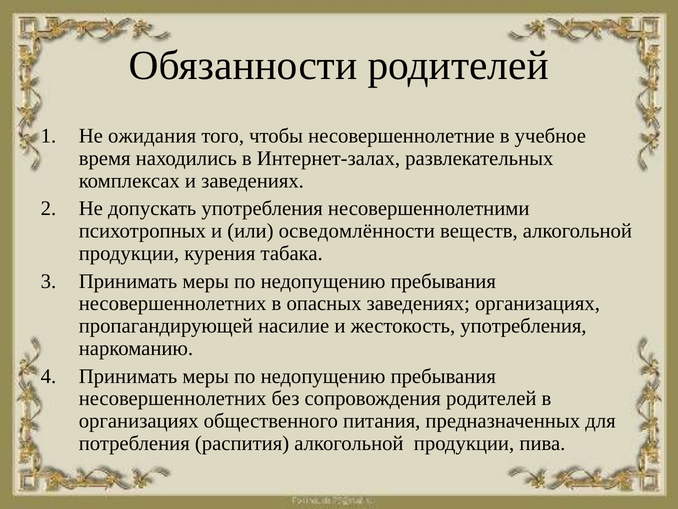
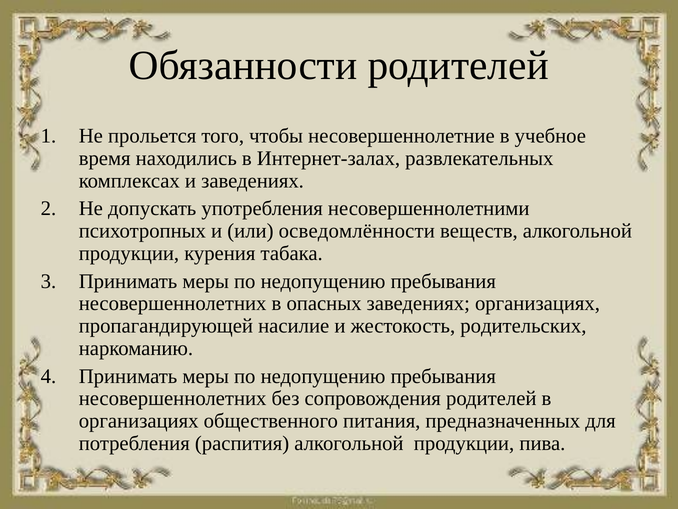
ожидания: ожидания -> прольется
жестокость употребления: употребления -> родительских
